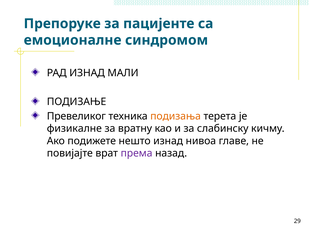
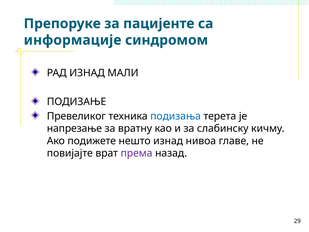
емоционалне: емоционалне -> информације
подизања colour: orange -> blue
физикалне: физикалне -> напрезање
